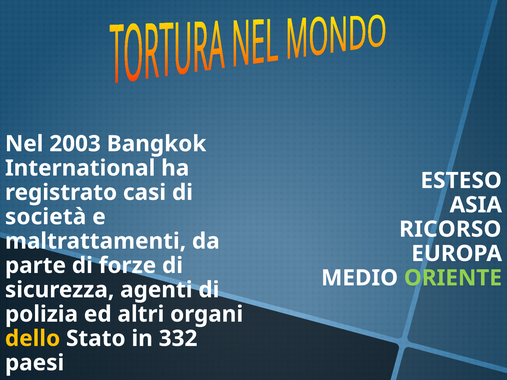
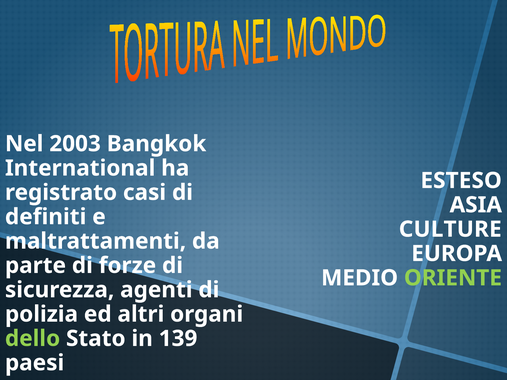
società: società -> definiti
RICORSO: RICORSO -> CULTURE
dello colour: yellow -> light green
332: 332 -> 139
